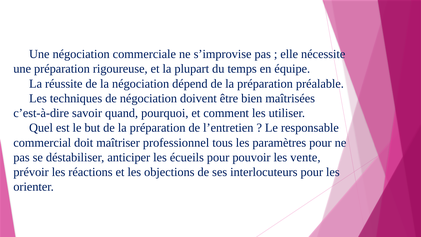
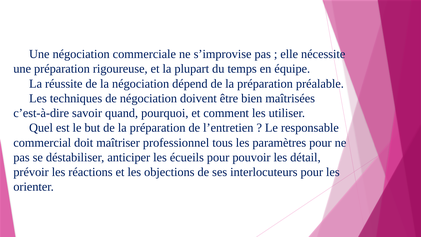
vente: vente -> détail
